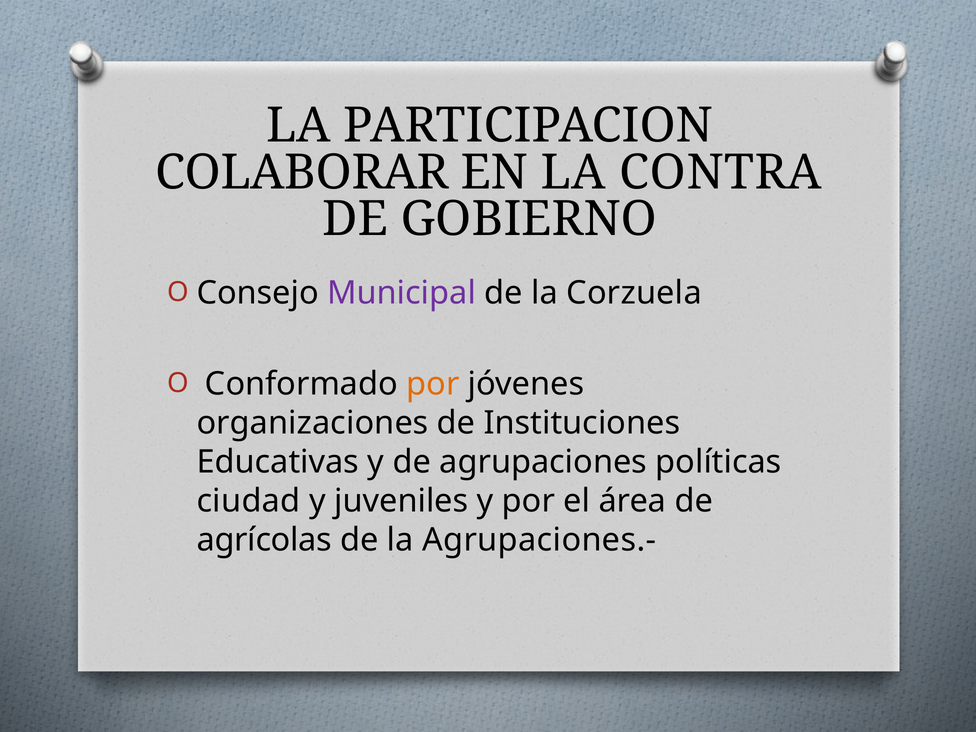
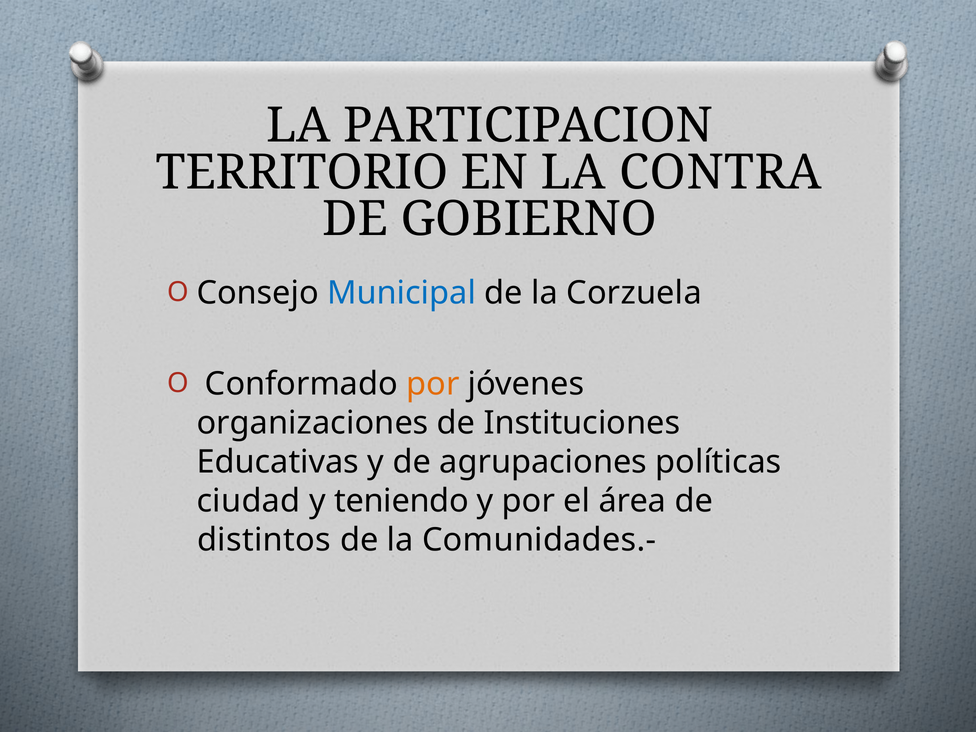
COLABORAR: COLABORAR -> TERRITORIO
Municipal colour: purple -> blue
juveniles: juveniles -> teniendo
agrícolas: agrícolas -> distintos
Agrupaciones.-: Agrupaciones.- -> Comunidades.-
